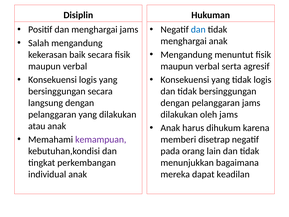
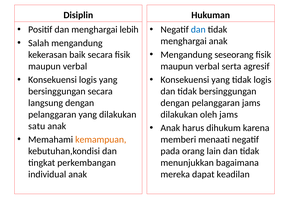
menghargai jams: jams -> lebih
menuntut: menuntut -> seseorang
atau: atau -> satu
kemampuan colour: purple -> orange
disetrap: disetrap -> menaati
